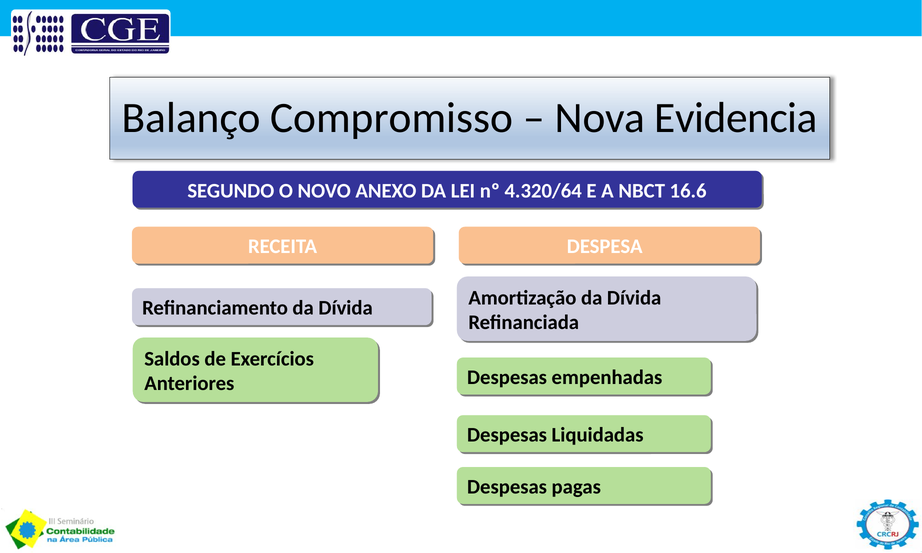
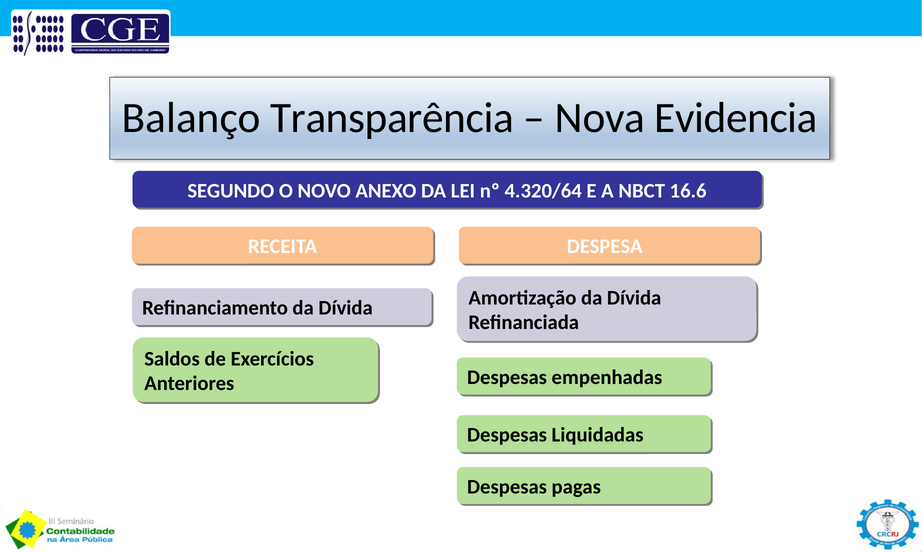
Compromisso: Compromisso -> Transparência
